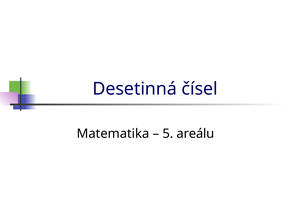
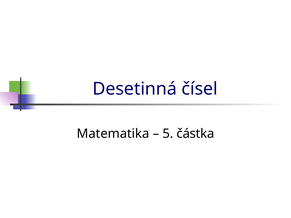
areálu: areálu -> částka
